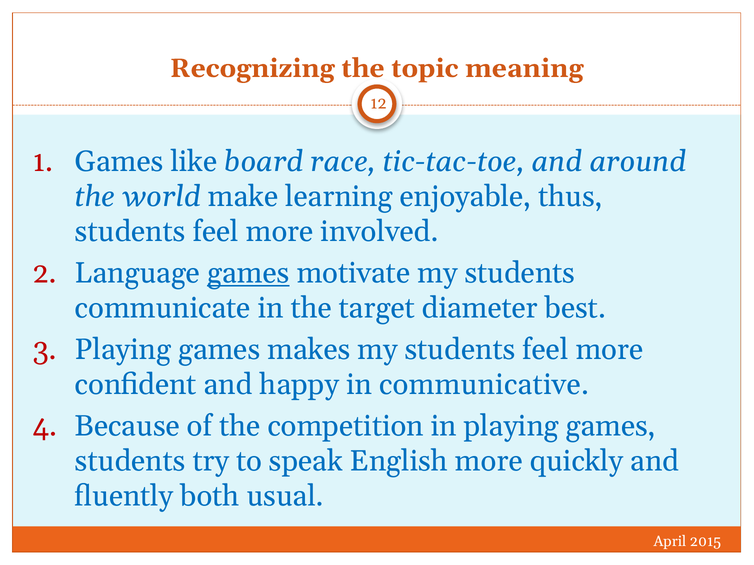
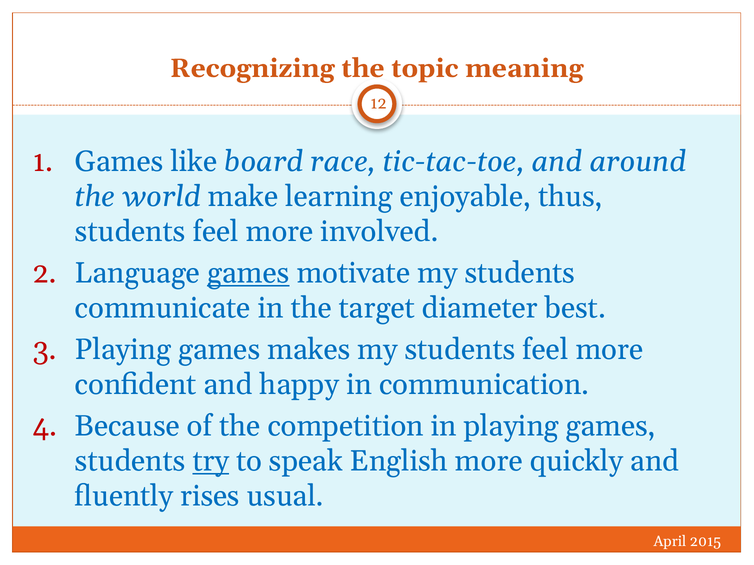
communicative: communicative -> communication
try underline: none -> present
both: both -> rises
